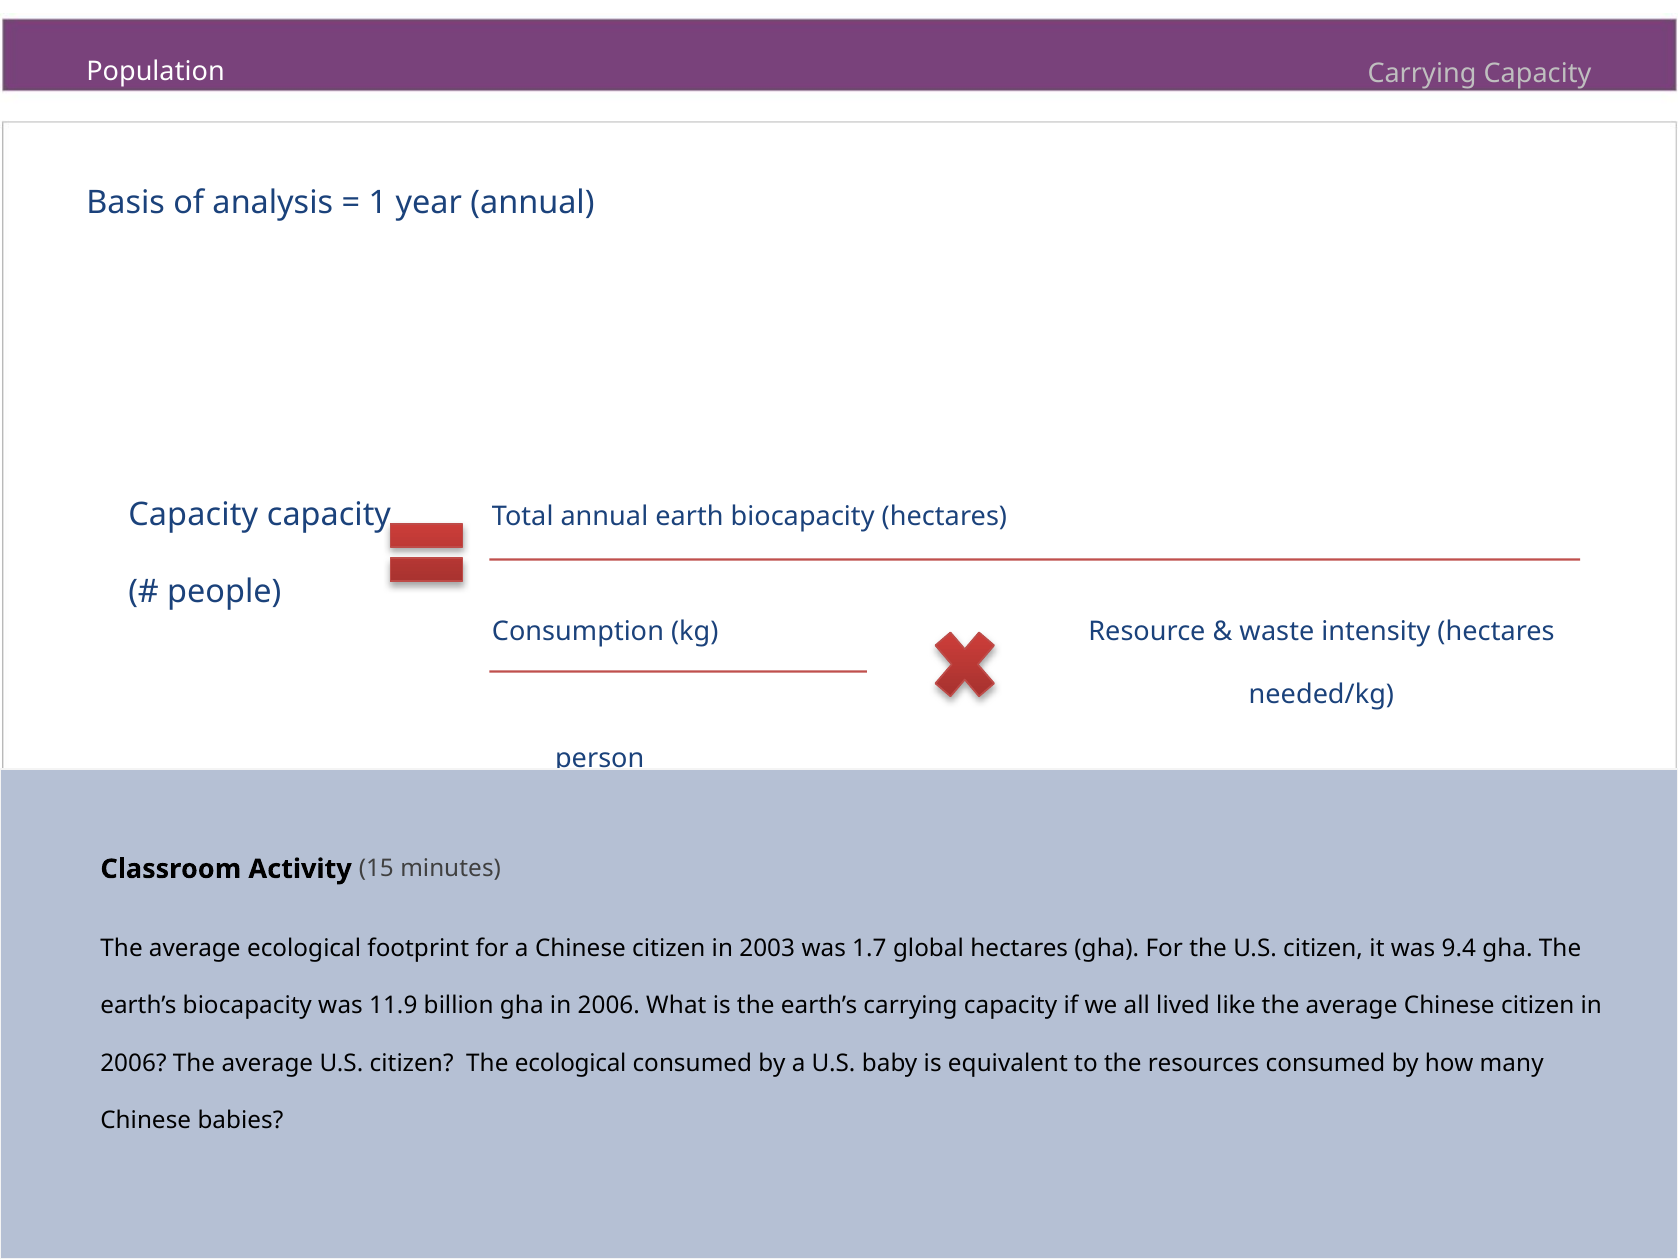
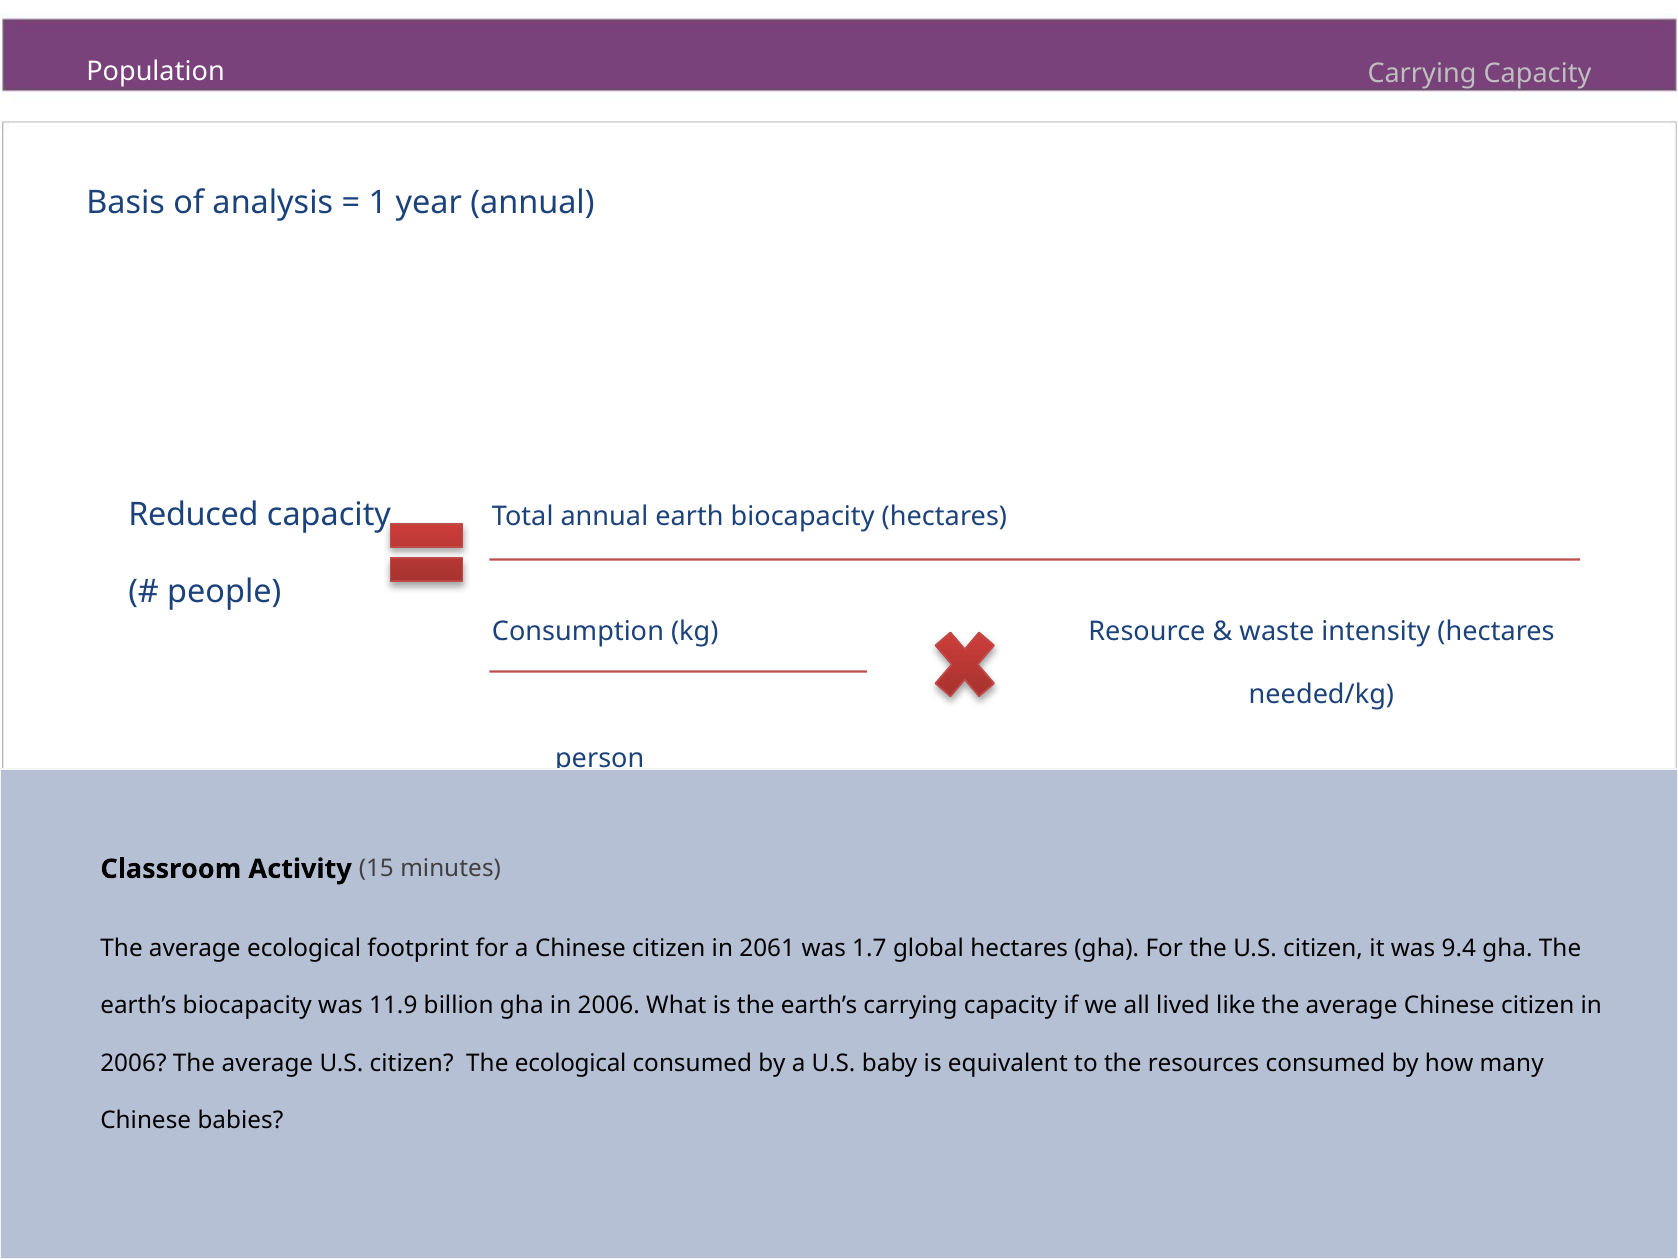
Capacity at (193, 515): Capacity -> Reduced
2003: 2003 -> 2061
